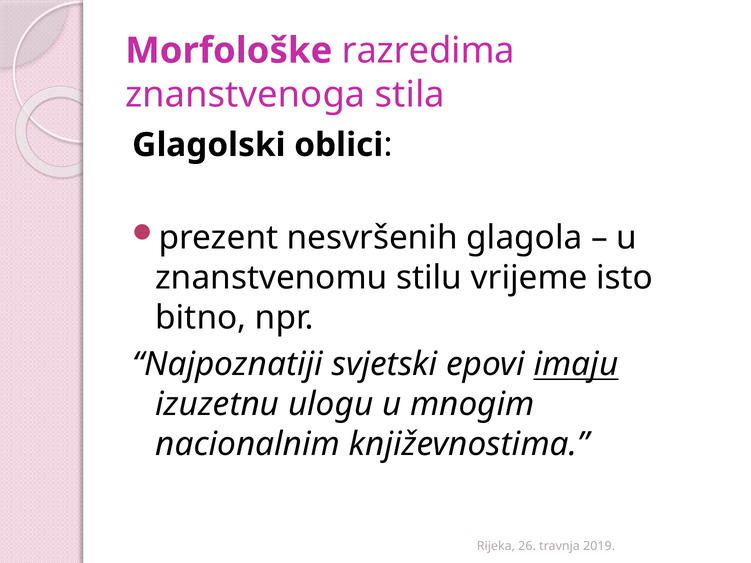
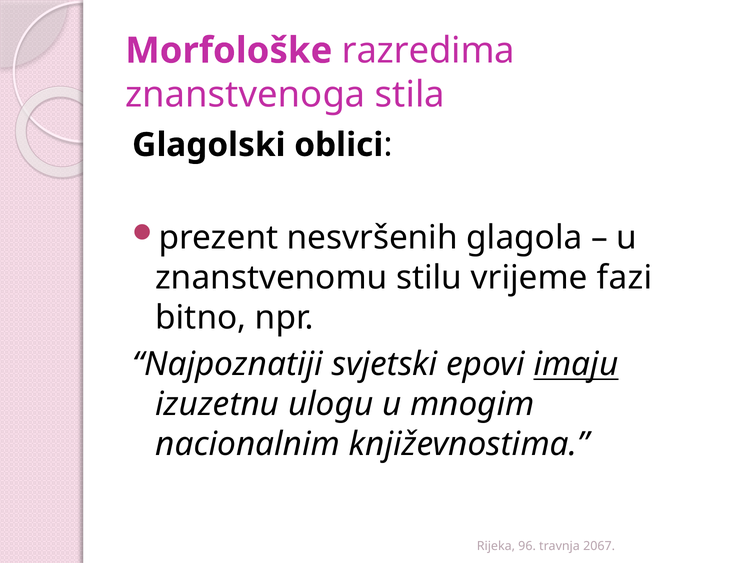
isto: isto -> fazi
26: 26 -> 96
2019: 2019 -> 2067
